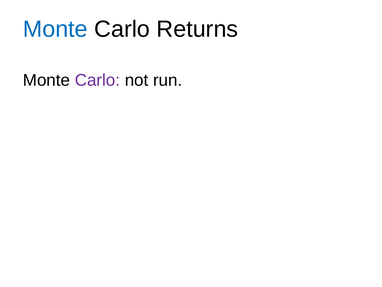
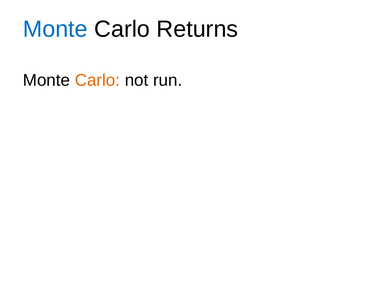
Carlo at (97, 80) colour: purple -> orange
